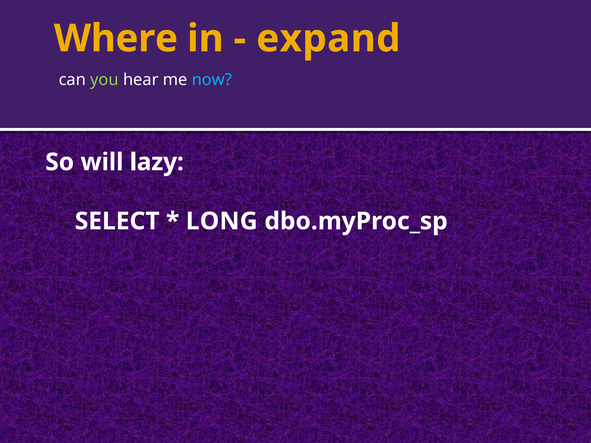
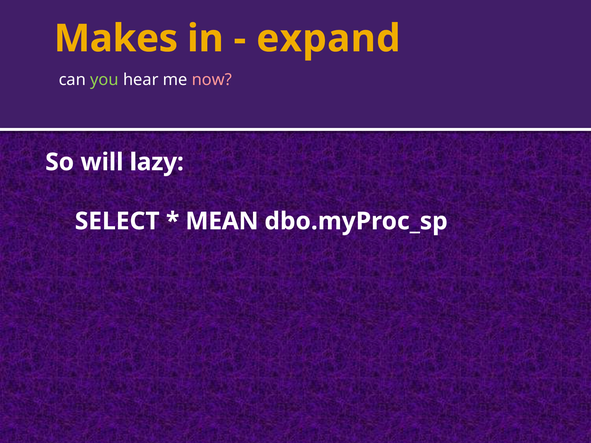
Where: Where -> Makes
now colour: light blue -> pink
LONG: LONG -> MEAN
